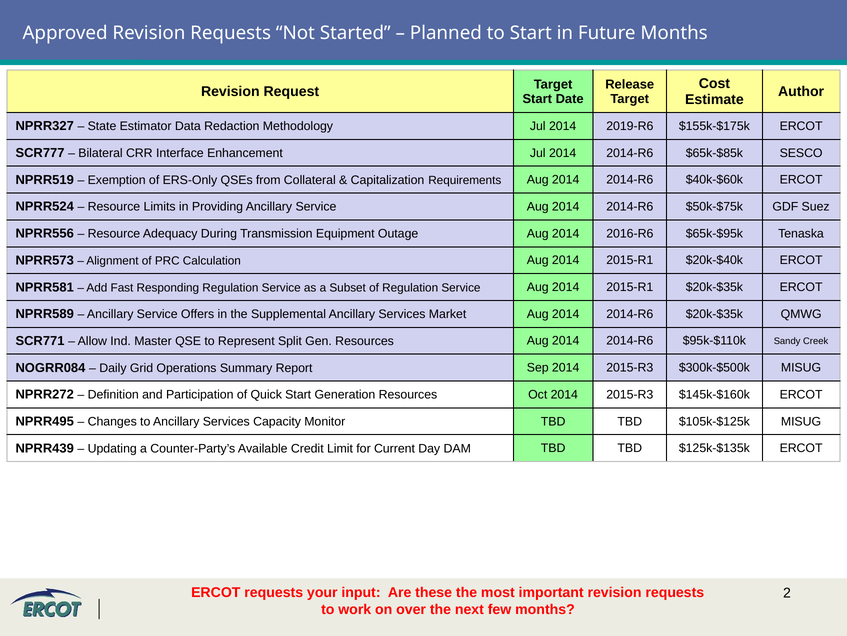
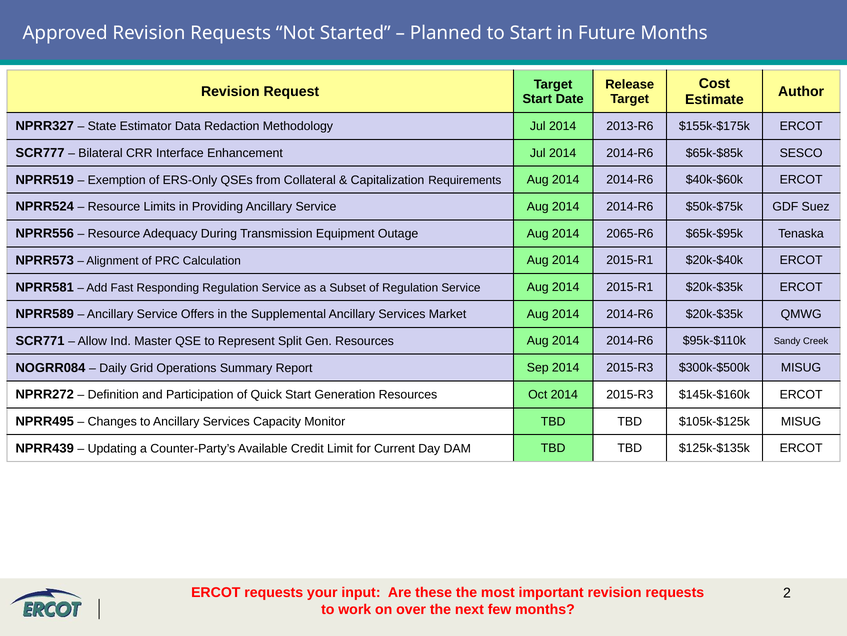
2019-R6: 2019-R6 -> 2013-R6
2016-R6: 2016-R6 -> 2065-R6
